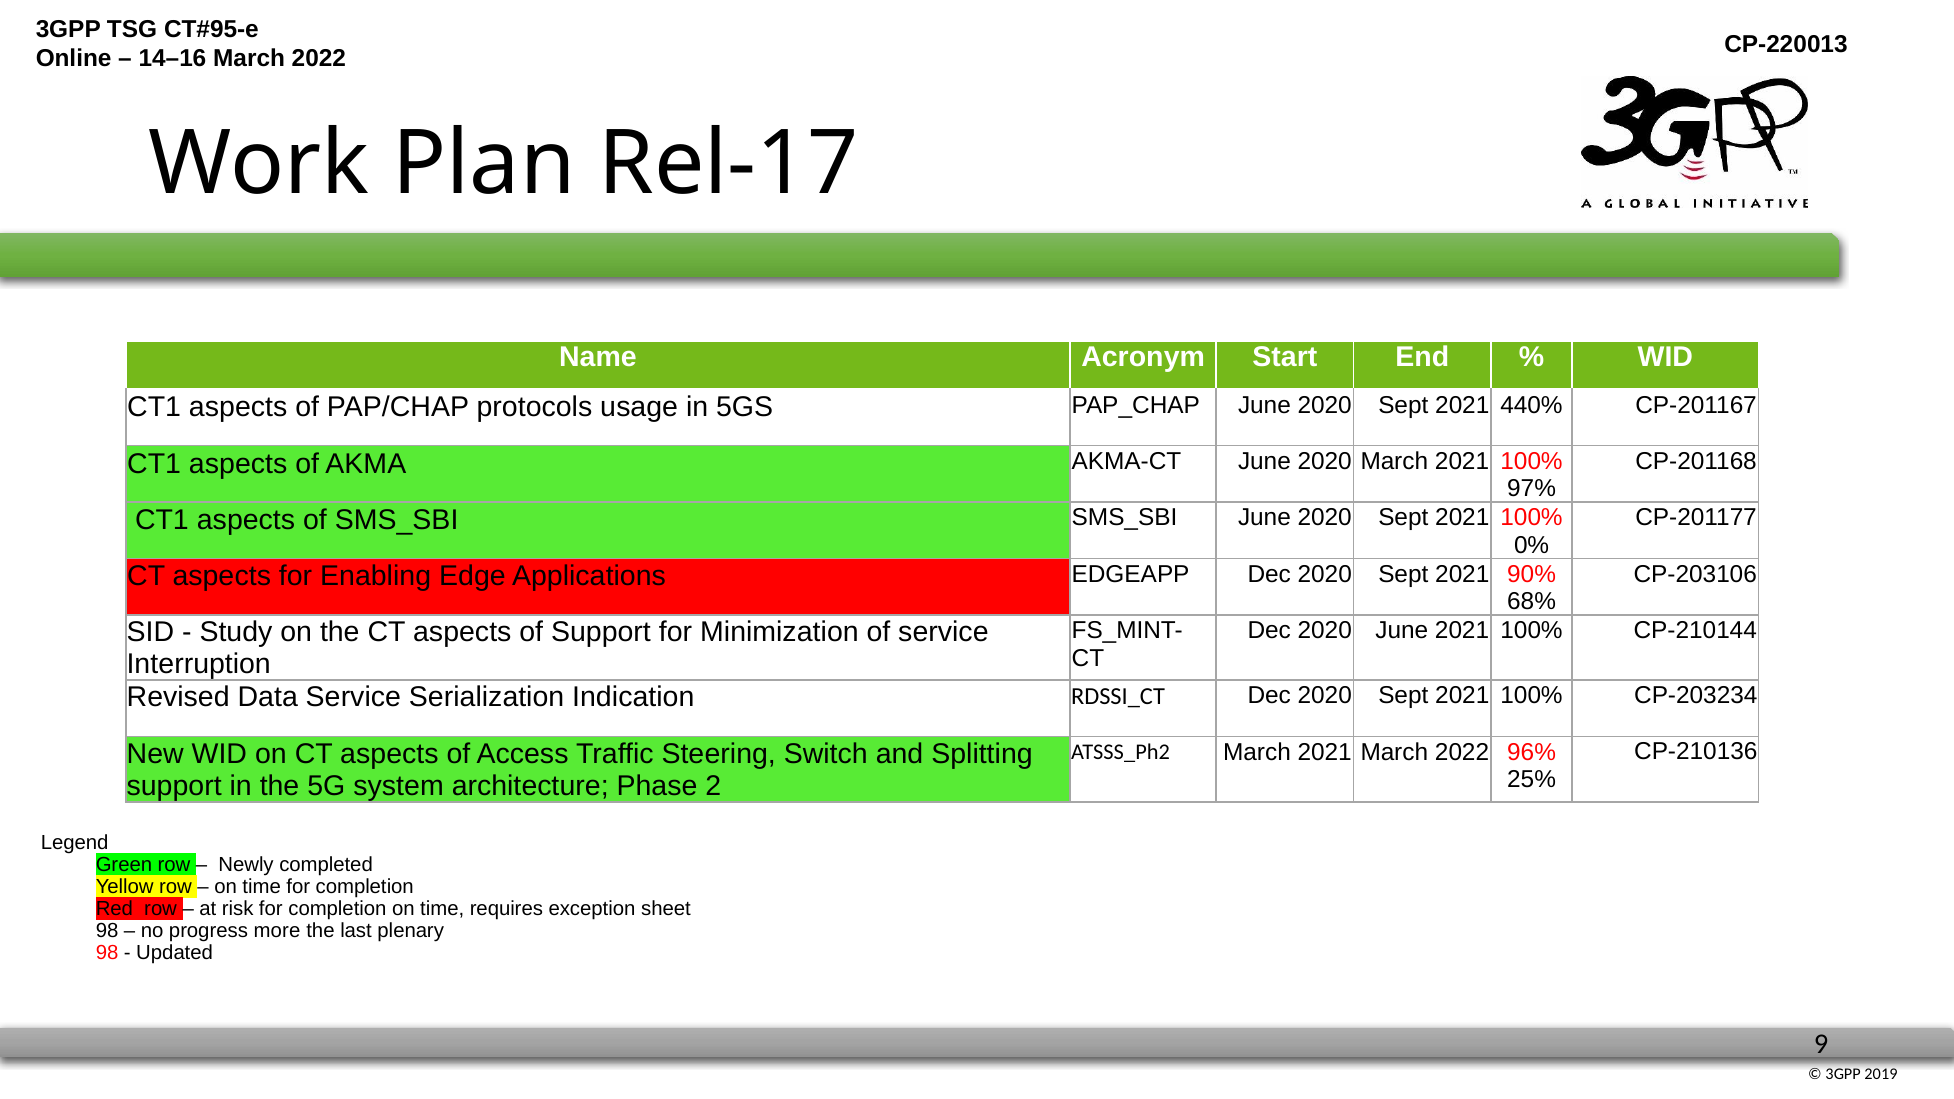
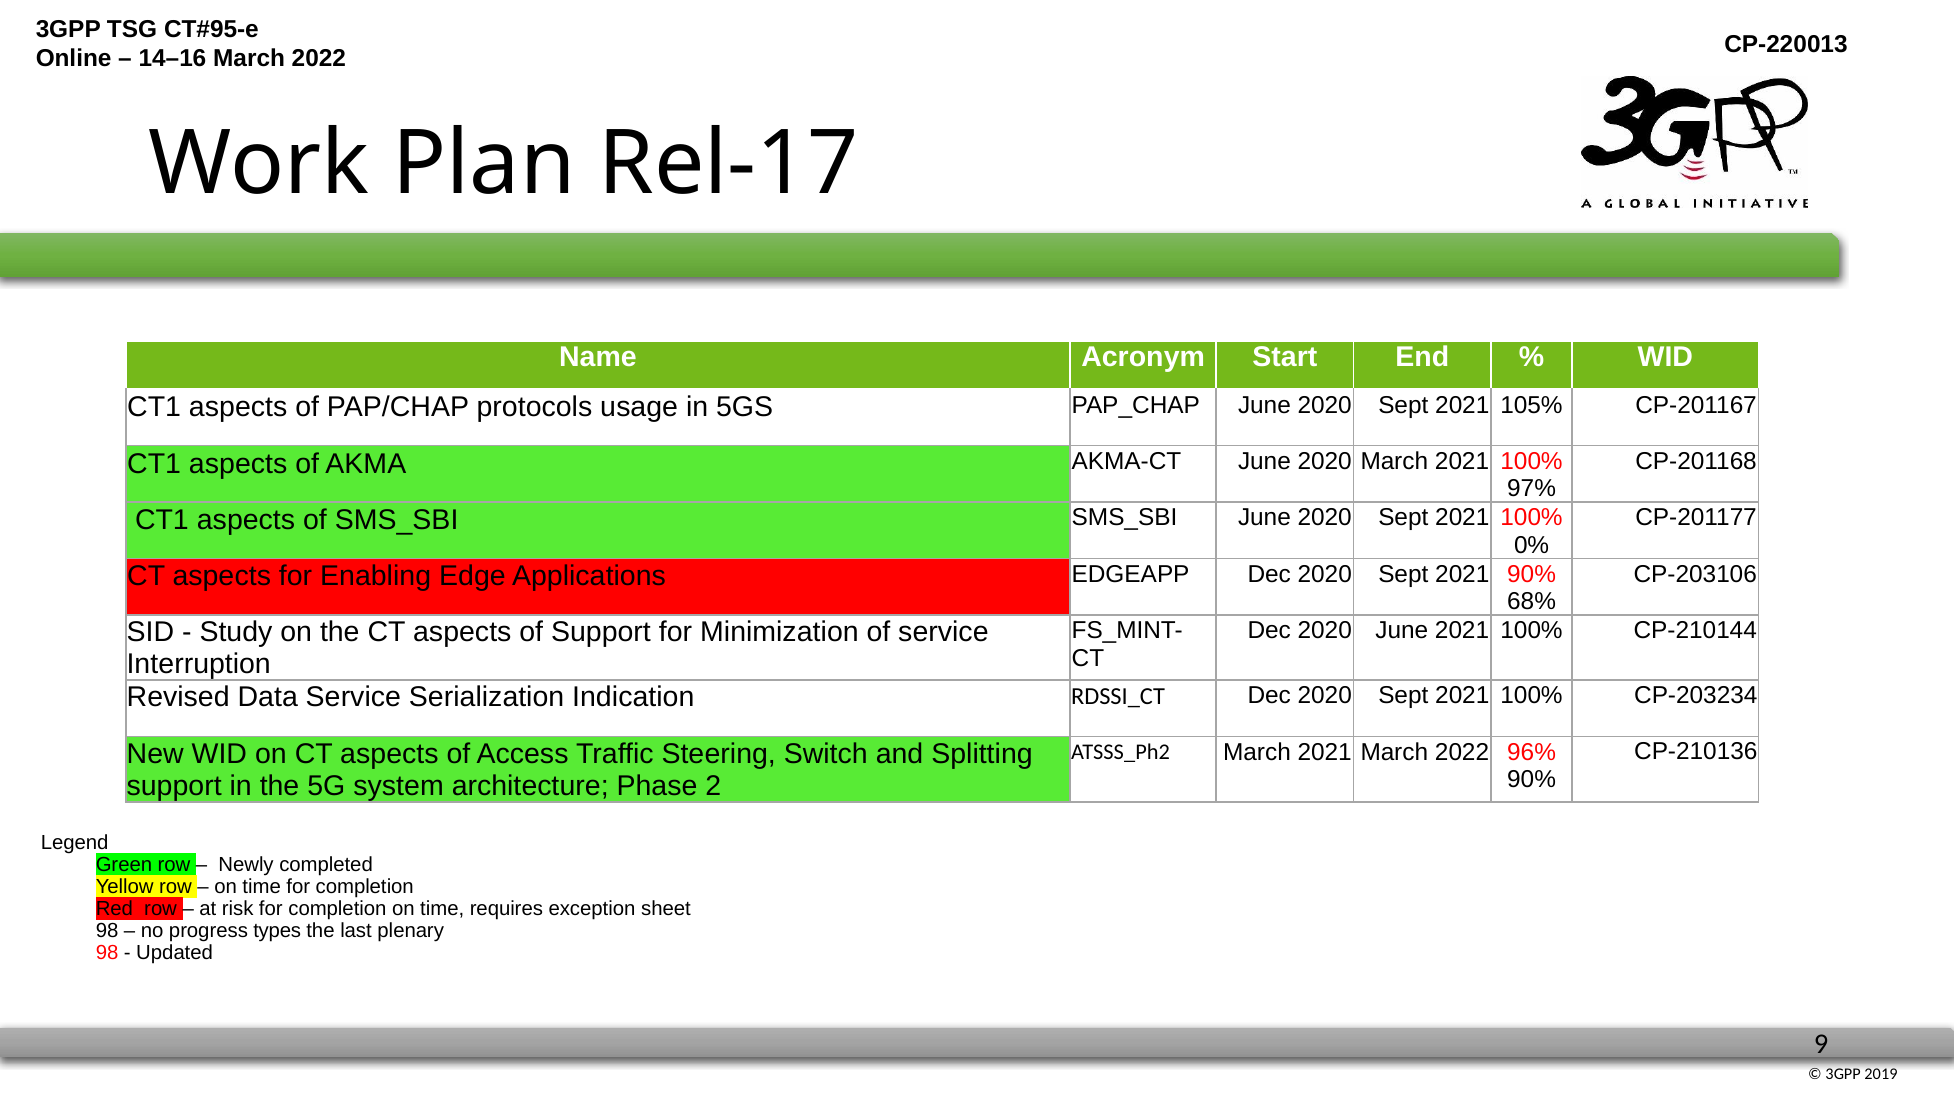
440%: 440% -> 105%
25% at (1532, 780): 25% -> 90%
more: more -> types
